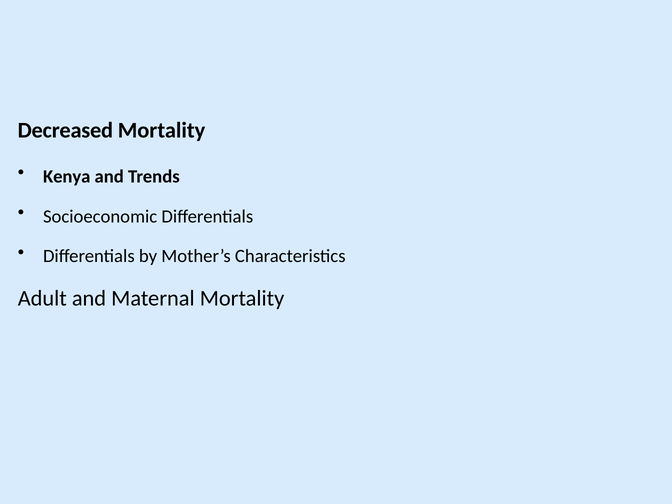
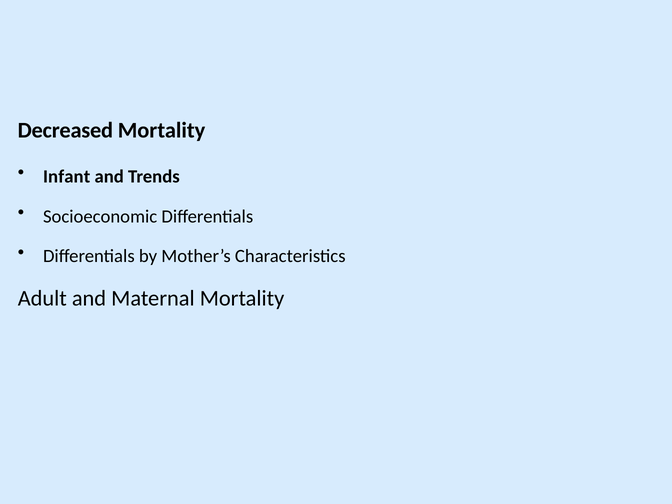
Kenya: Kenya -> Infant
